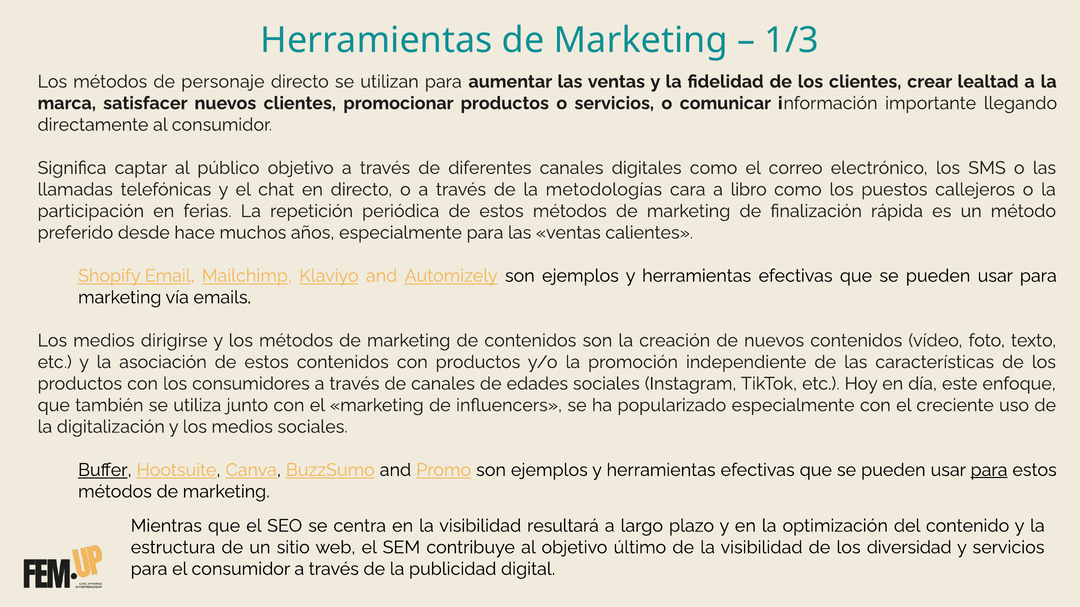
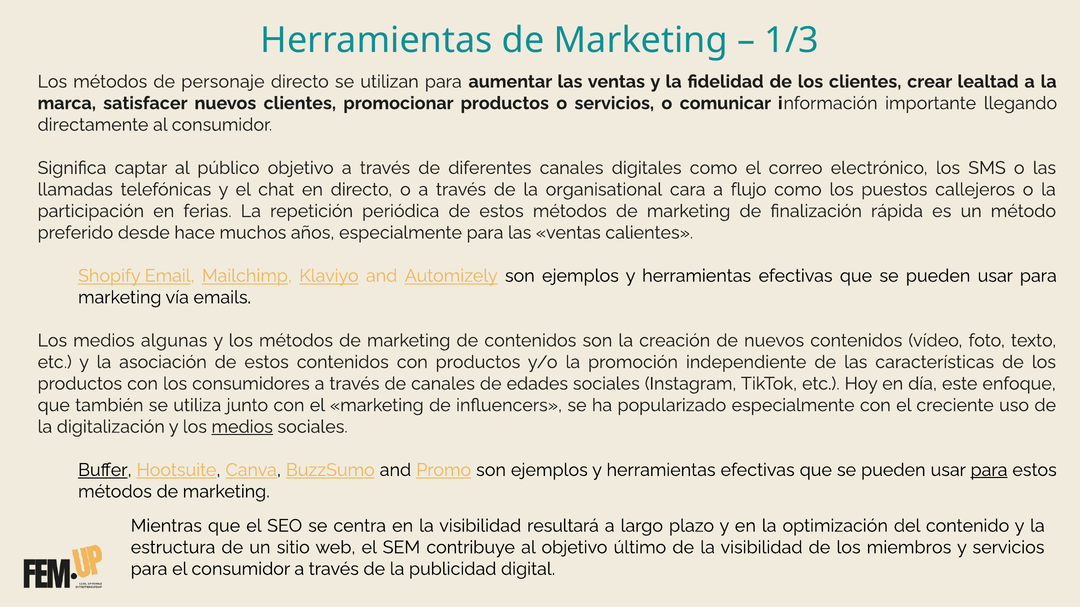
metodologías: metodologías -> organisational
libro: libro -> flujo
dirigirse: dirigirse -> algunas
medios at (242, 427) underline: none -> present
diversidad: diversidad -> miembros
